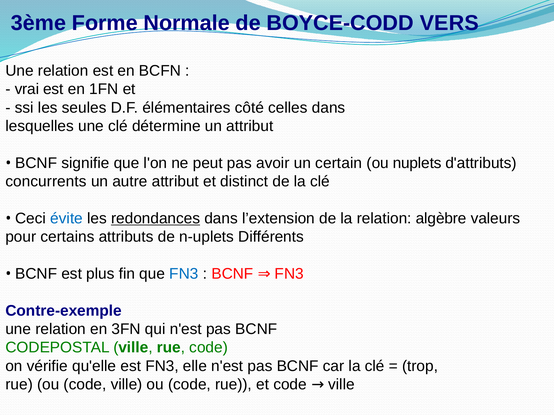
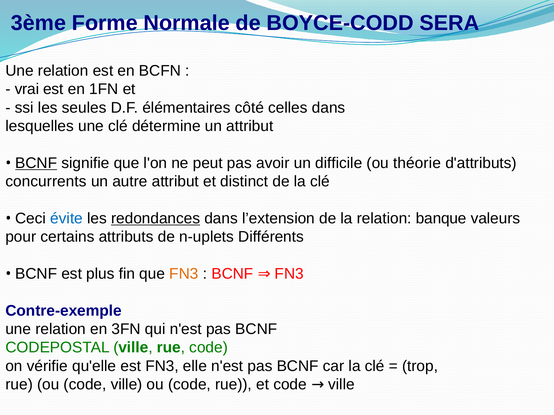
VERS: VERS -> SERA
BCNF at (36, 163) underline: none -> present
certain: certain -> difficile
nuplets: nuplets -> théorie
algèbre: algèbre -> banque
FN3 at (184, 274) colour: blue -> orange
